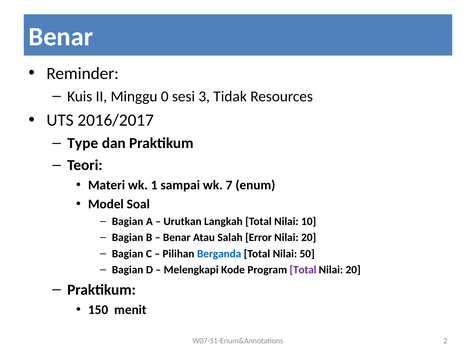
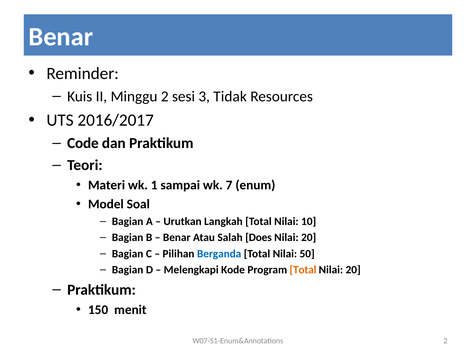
Minggu 0: 0 -> 2
Type: Type -> Code
Error: Error -> Does
Total at (303, 270) colour: purple -> orange
